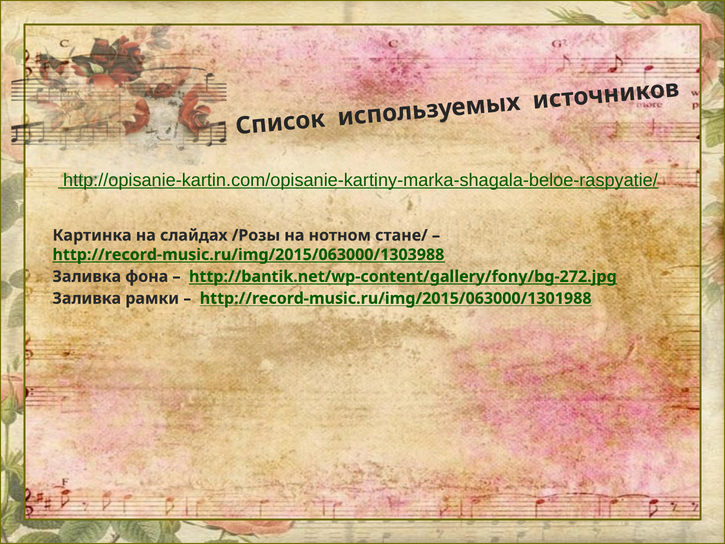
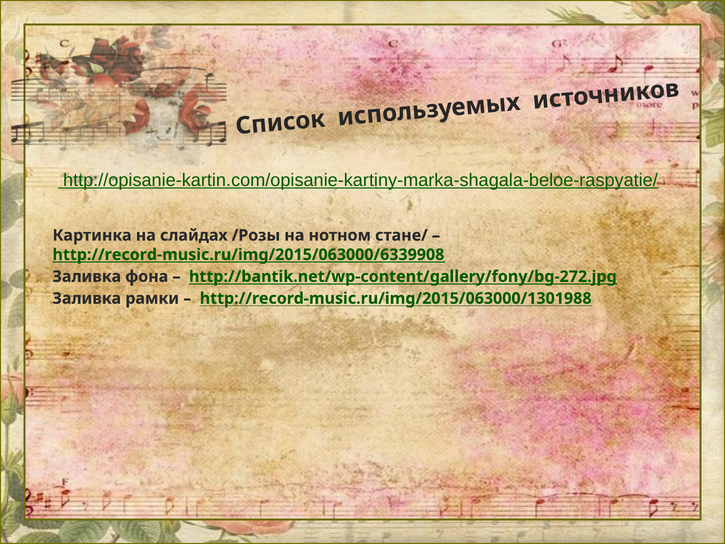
http://record-music.ru/img/2015/063000/1303988: http://record-music.ru/img/2015/063000/1303988 -> http://record-music.ru/img/2015/063000/6339908
